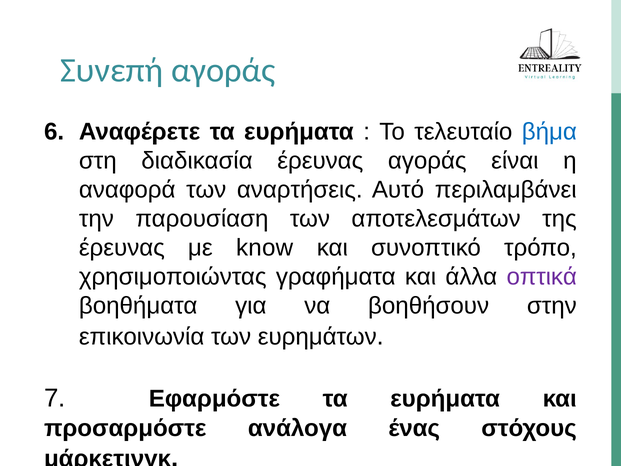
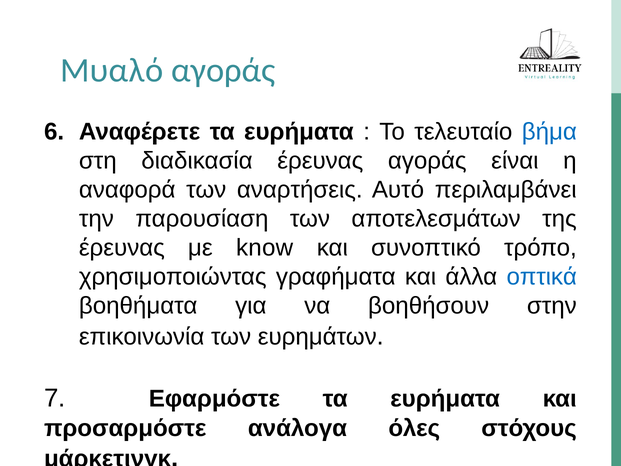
Συνεπή: Συνεπή -> Μυαλό
οπτικά colour: purple -> blue
ένας: ένας -> όλες
